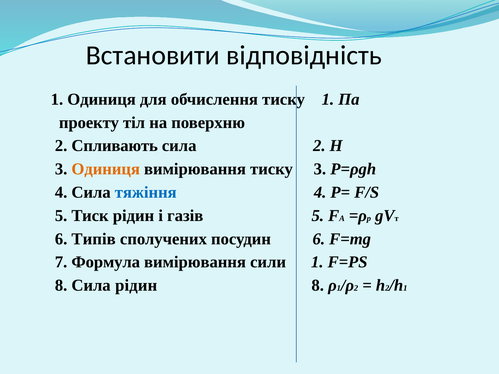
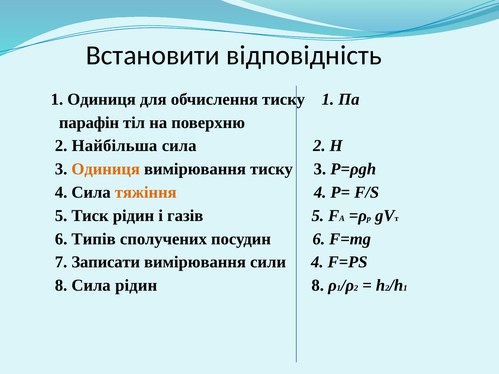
проекту: проекту -> парафін
Спливають: Спливають -> Найбільша
тяжіння colour: blue -> orange
Формула: Формула -> Записати
сили 1: 1 -> 4
